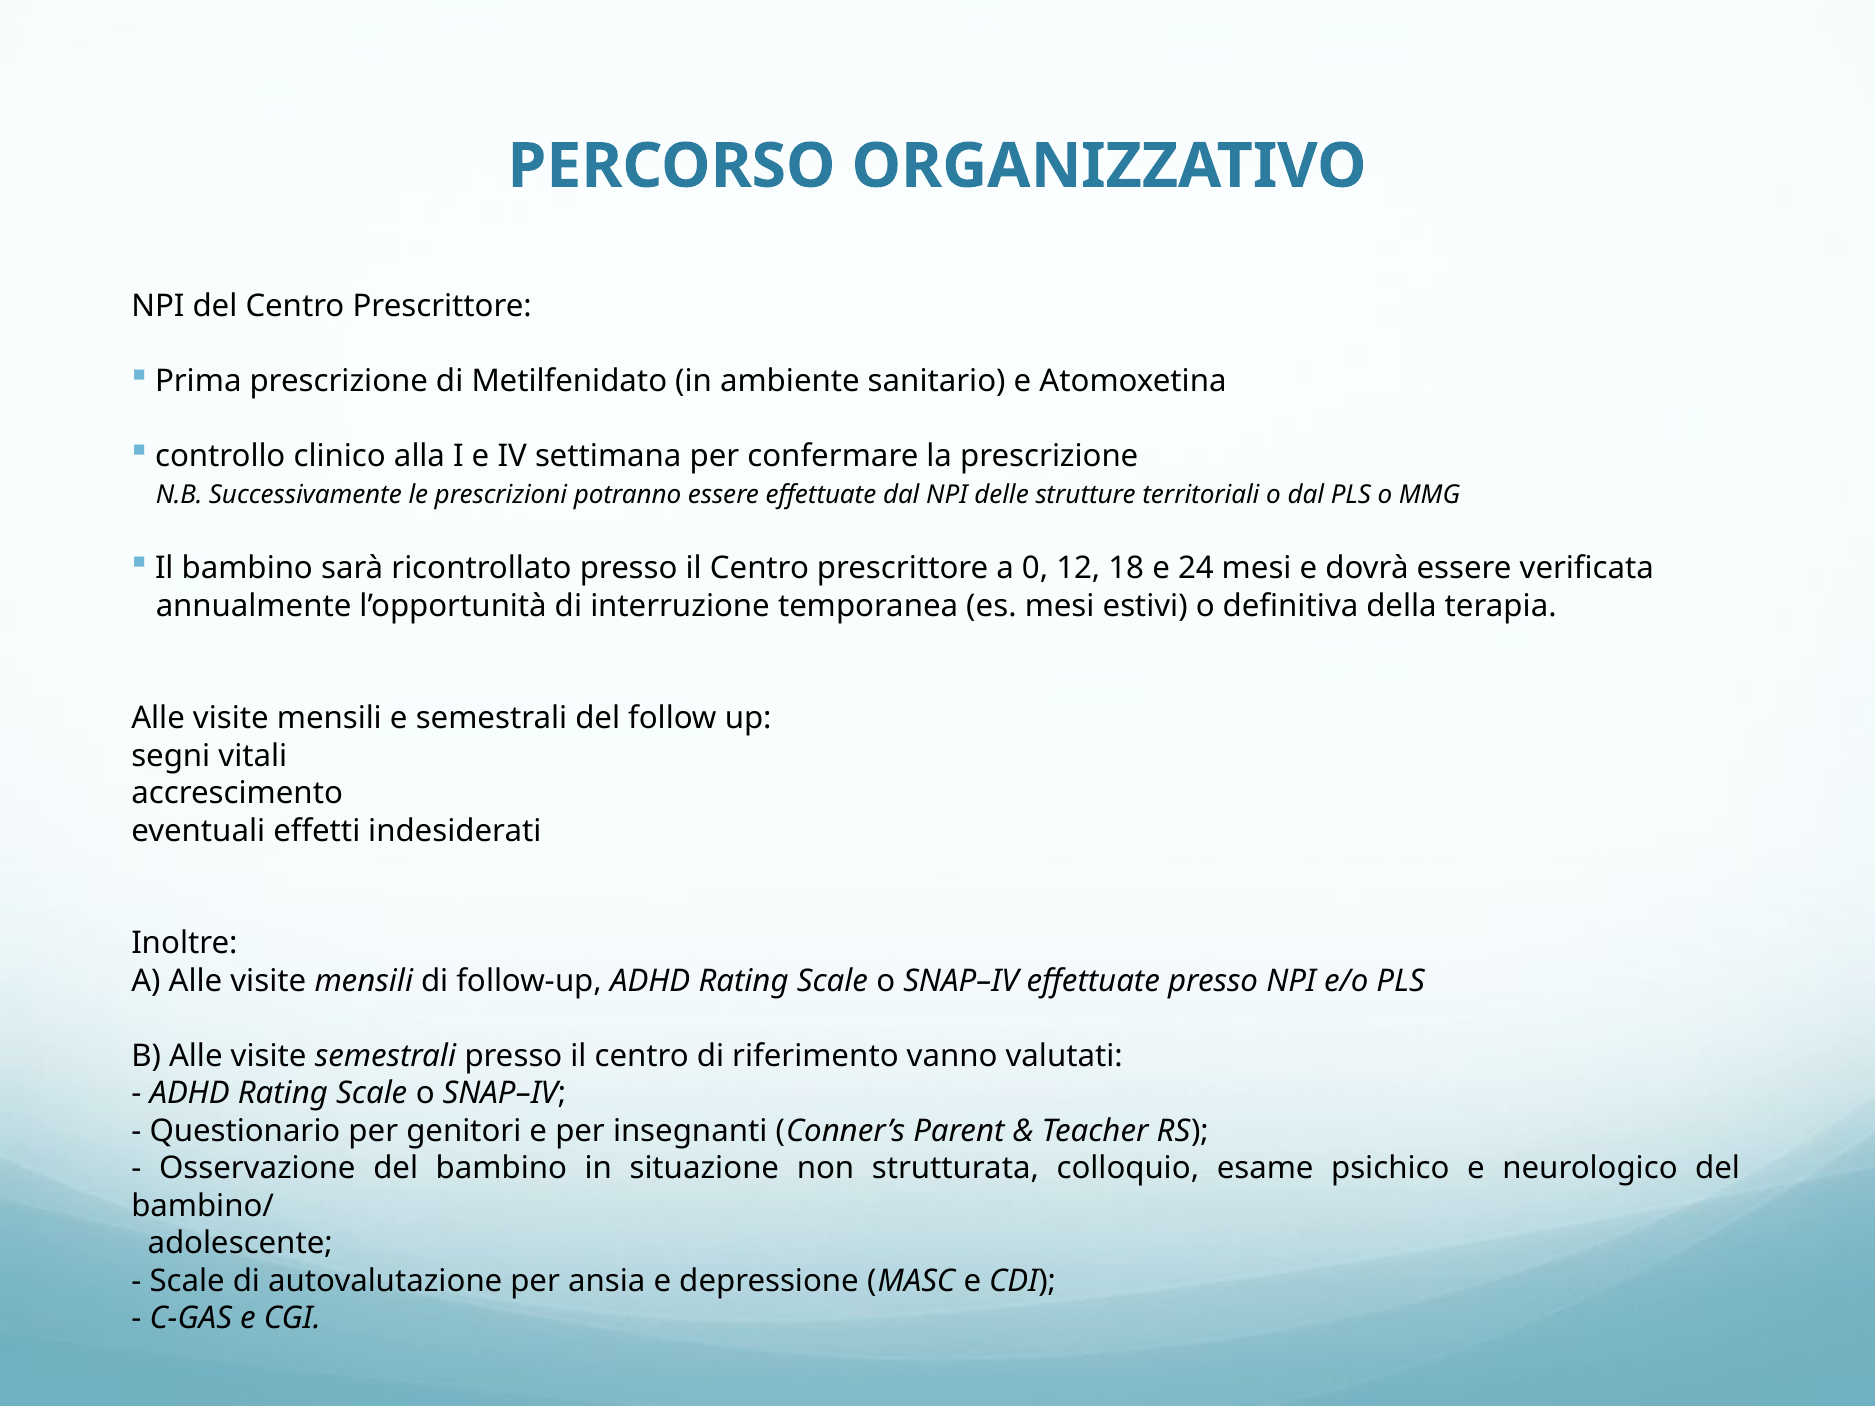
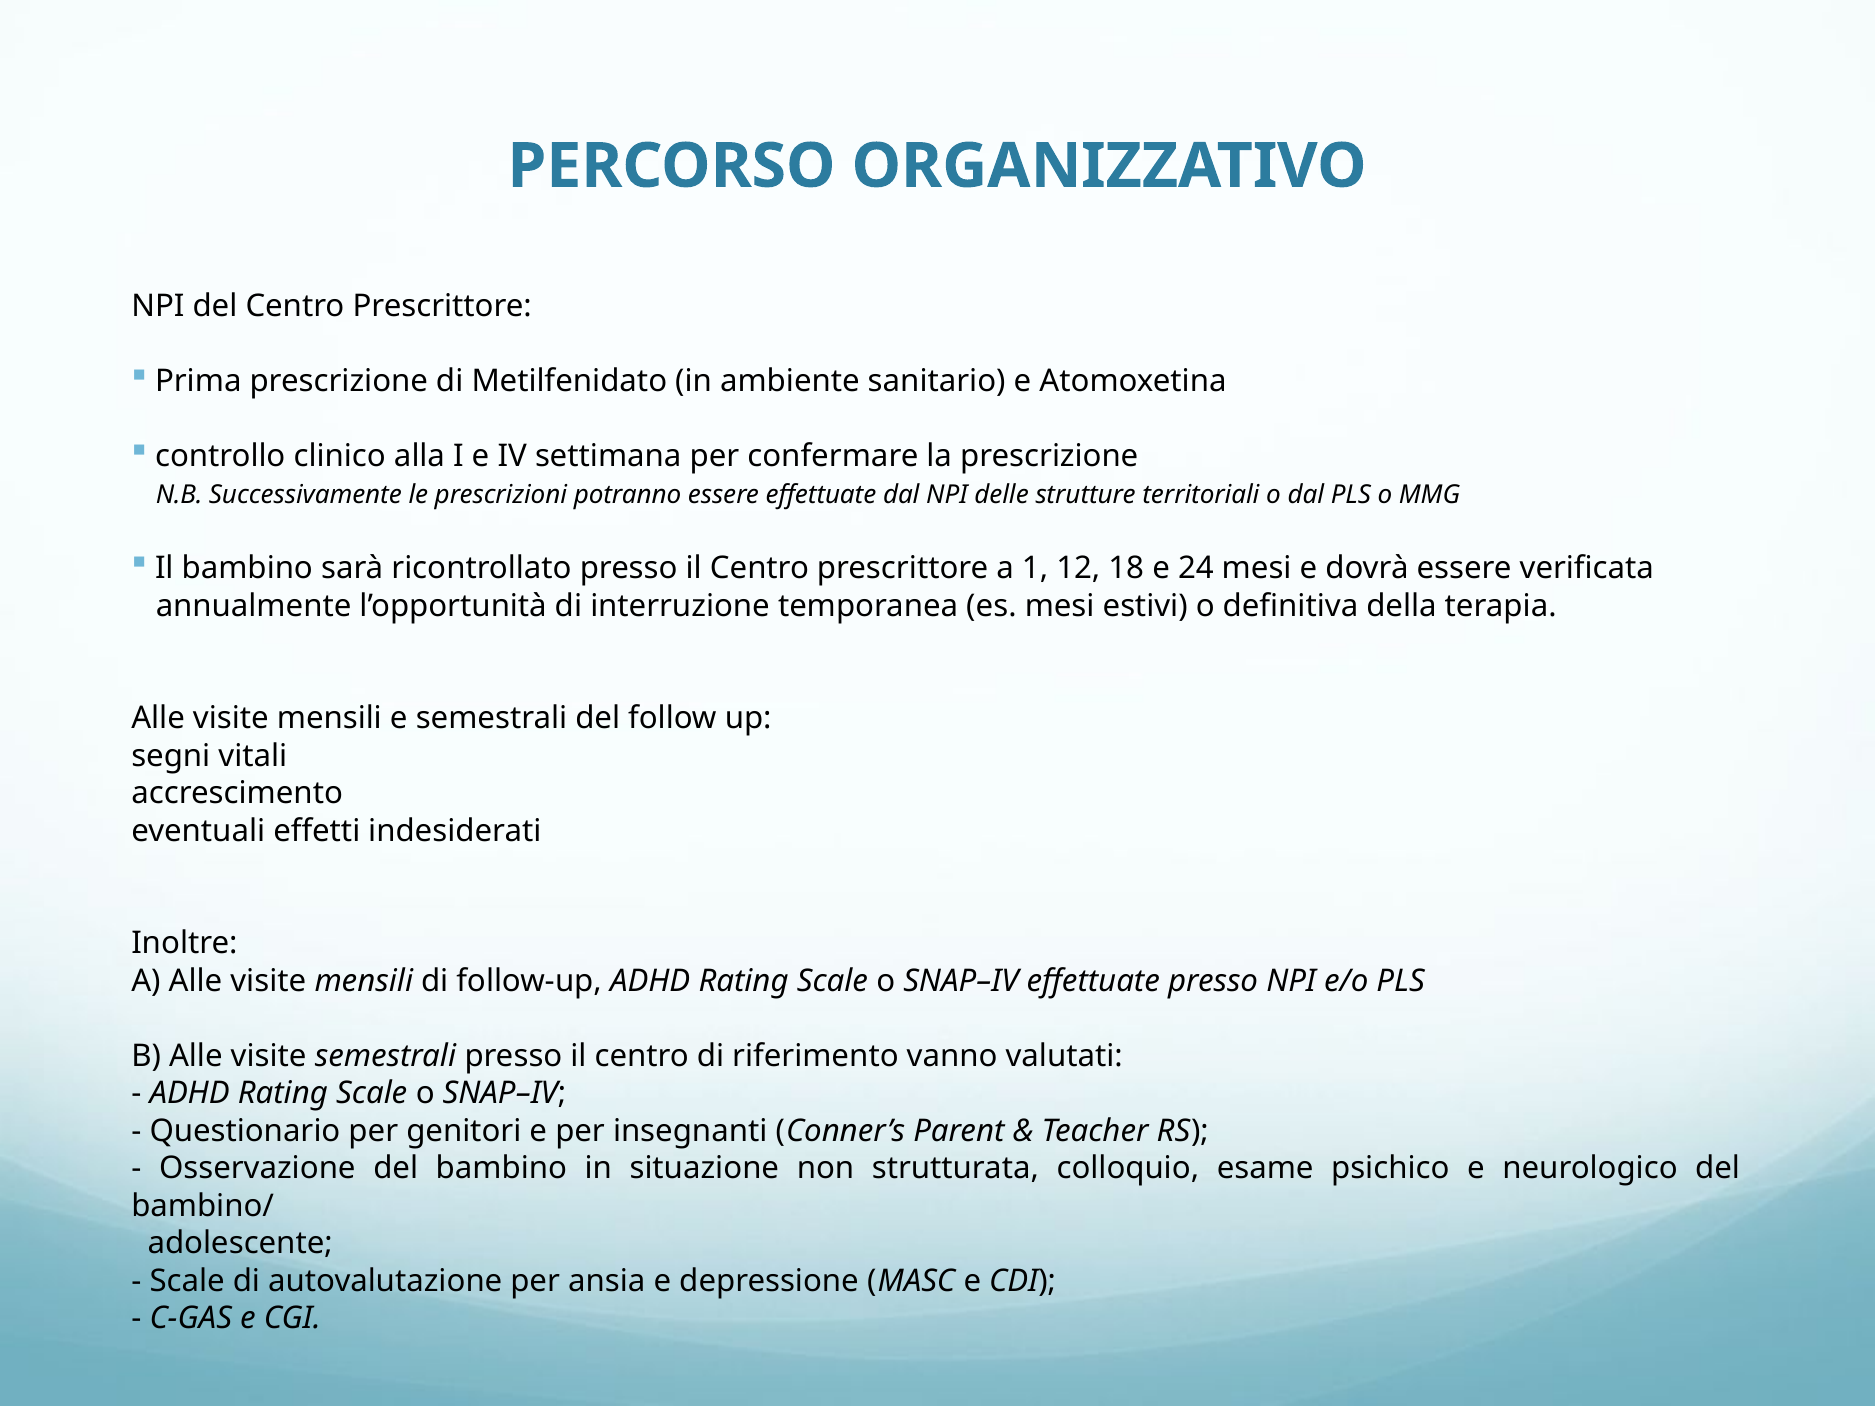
0: 0 -> 1
